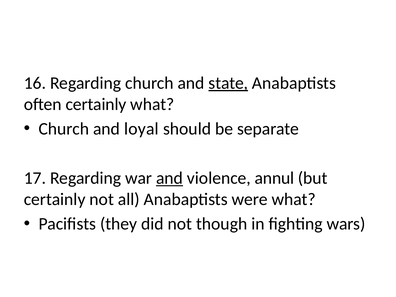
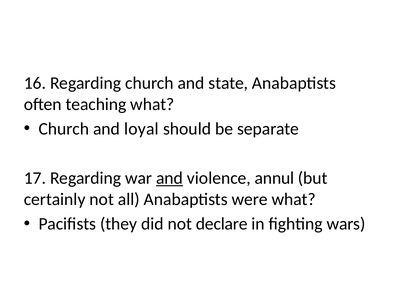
state underline: present -> none
often certainly: certainly -> teaching
though: though -> declare
